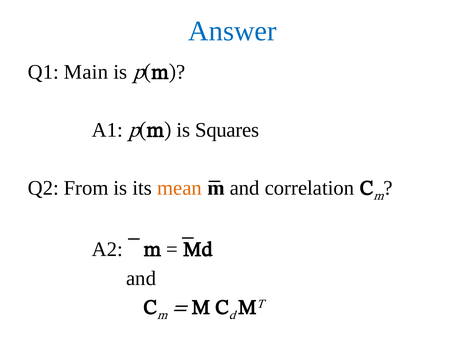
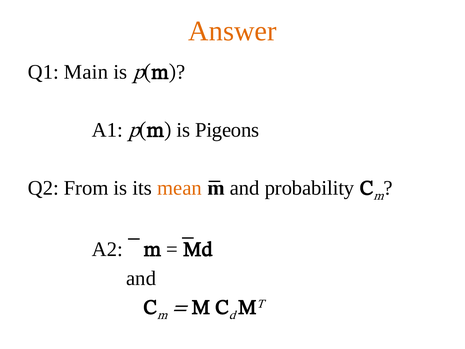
Answer colour: blue -> orange
Squares: Squares -> Pigeons
correlation: correlation -> probability
